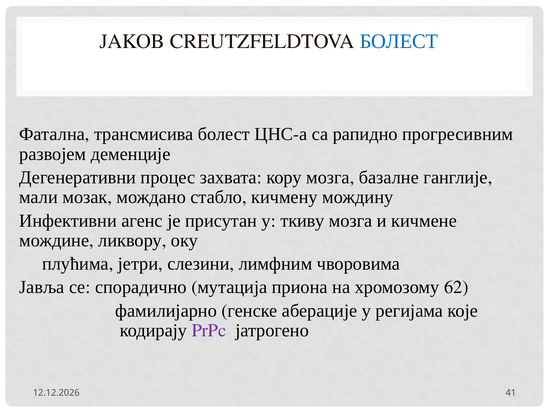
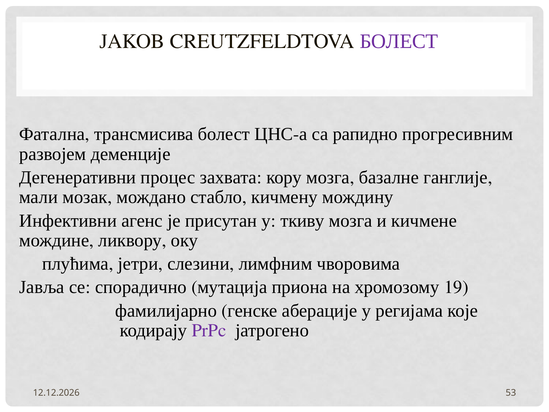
БОЛЕСТ colour: blue -> purple
62: 62 -> 19
41: 41 -> 53
